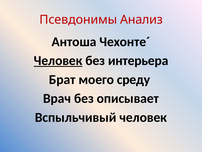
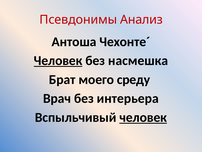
интерьера: интерьера -> насмешка
описывает: описывает -> интерьера
человек at (143, 117) underline: none -> present
